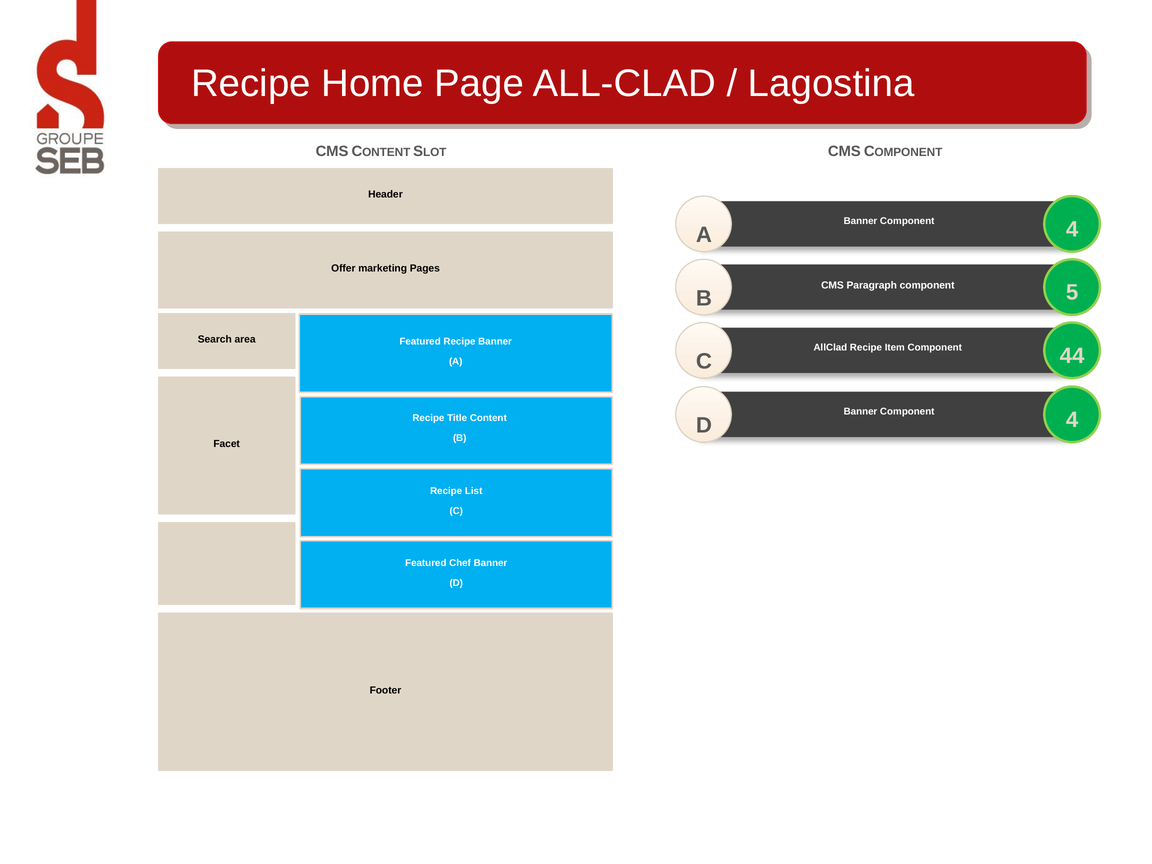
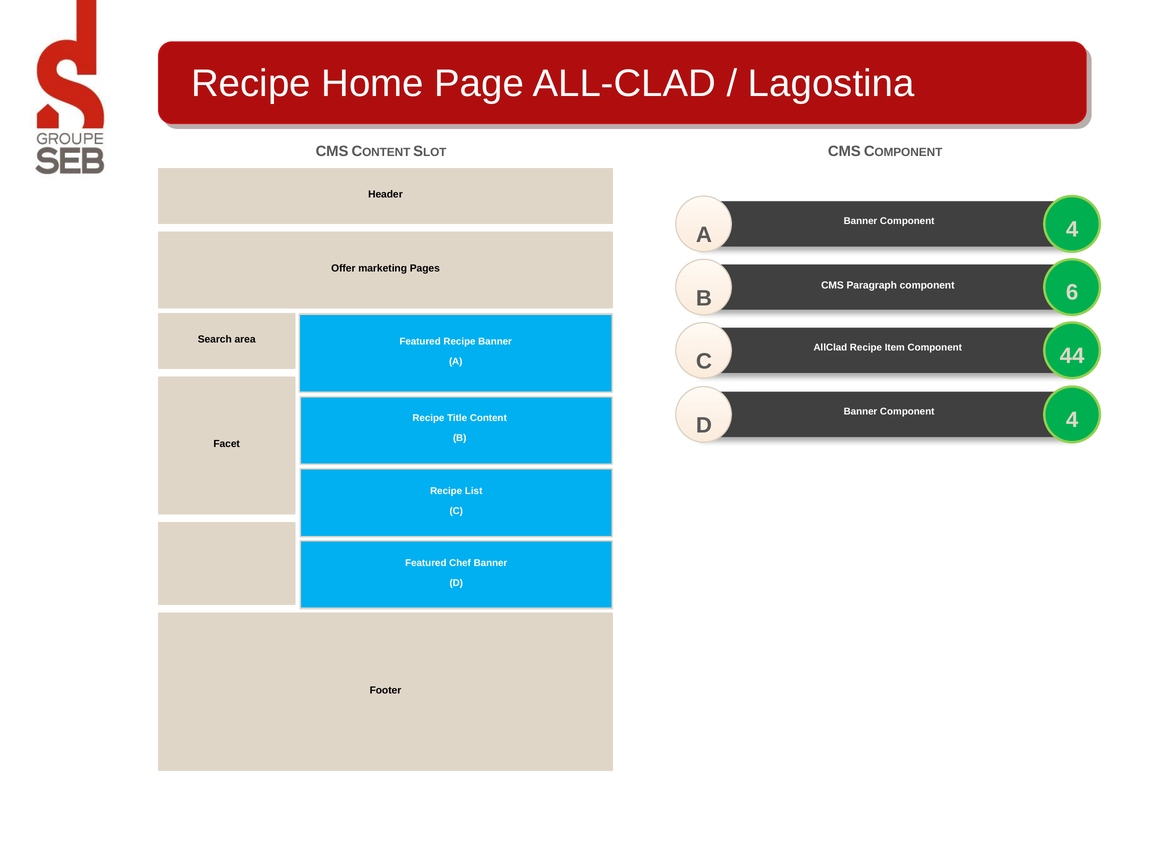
5: 5 -> 6
